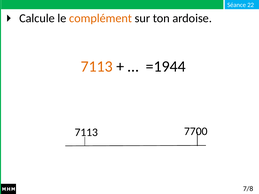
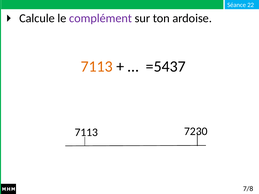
complément colour: orange -> purple
=1944: =1944 -> =5437
7700: 7700 -> 7230
